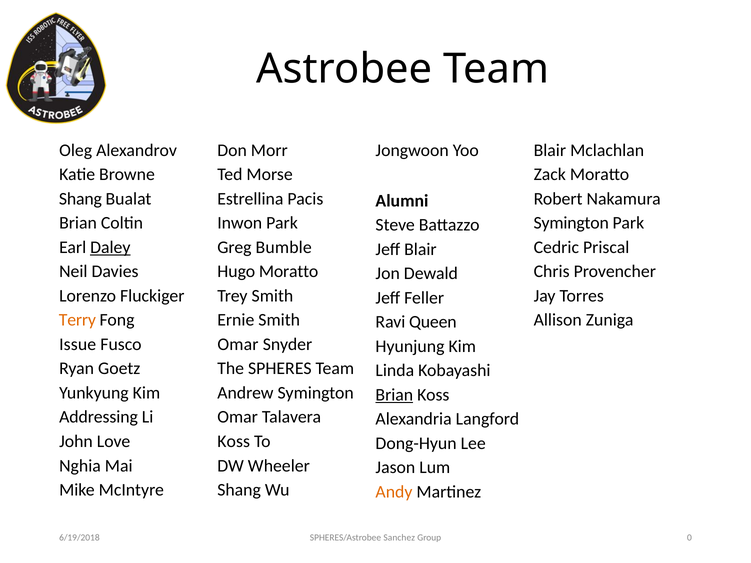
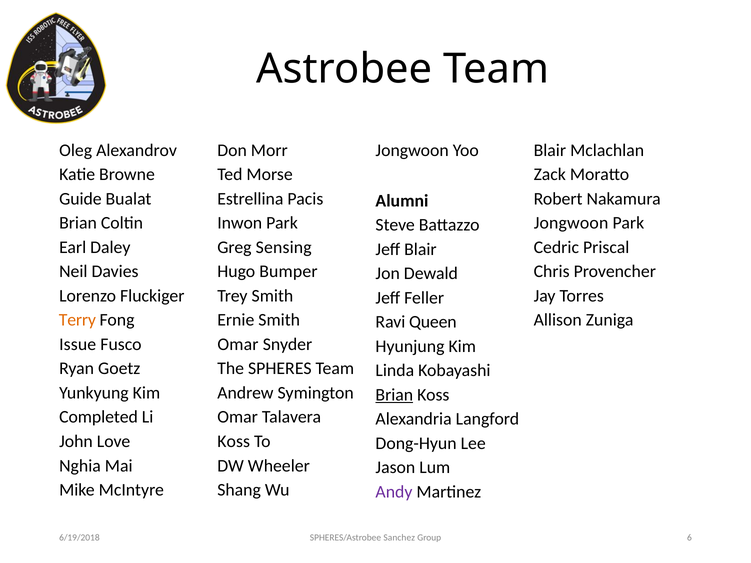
Shang at (80, 199): Shang -> Guide
Symington at (571, 223): Symington -> Jongwoon
Daley underline: present -> none
Bumble: Bumble -> Sensing
Hugo Moratto: Moratto -> Bumper
Addressing: Addressing -> Completed
Andy colour: orange -> purple
0: 0 -> 6
